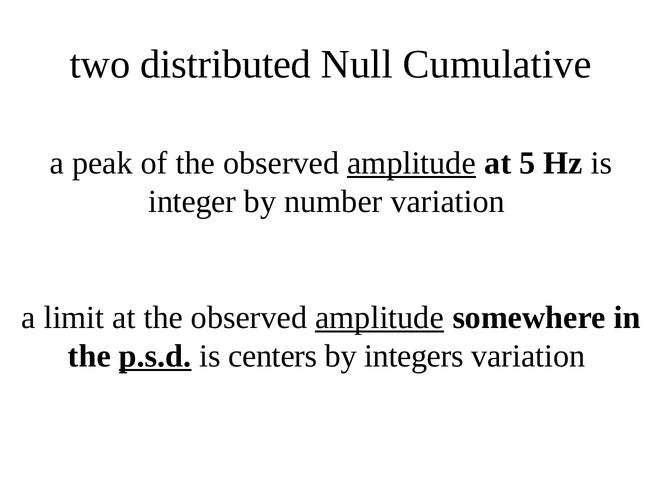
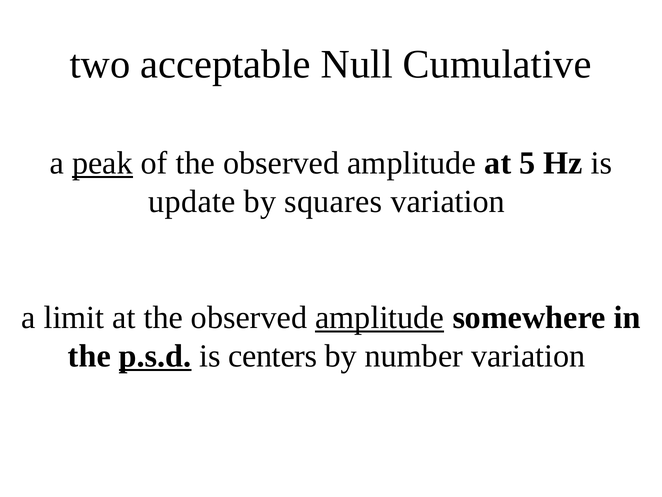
distributed: distributed -> acceptable
peak underline: none -> present
amplitude at (412, 163) underline: present -> none
integer: integer -> update
number: number -> squares
integers: integers -> number
